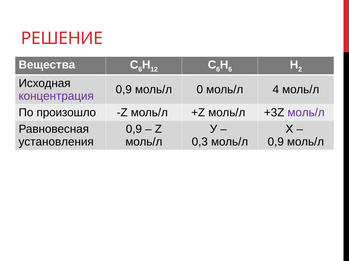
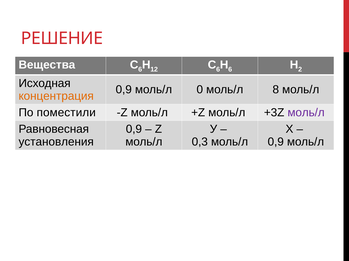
4: 4 -> 8
концентрация colour: purple -> orange
произошло: произошло -> поместили
